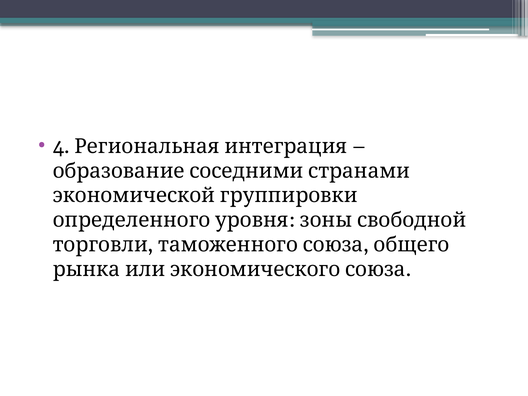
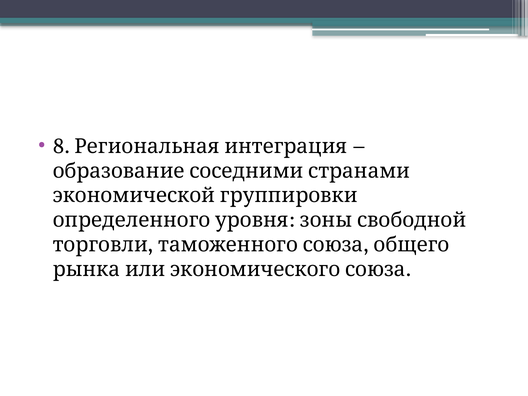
4: 4 -> 8
